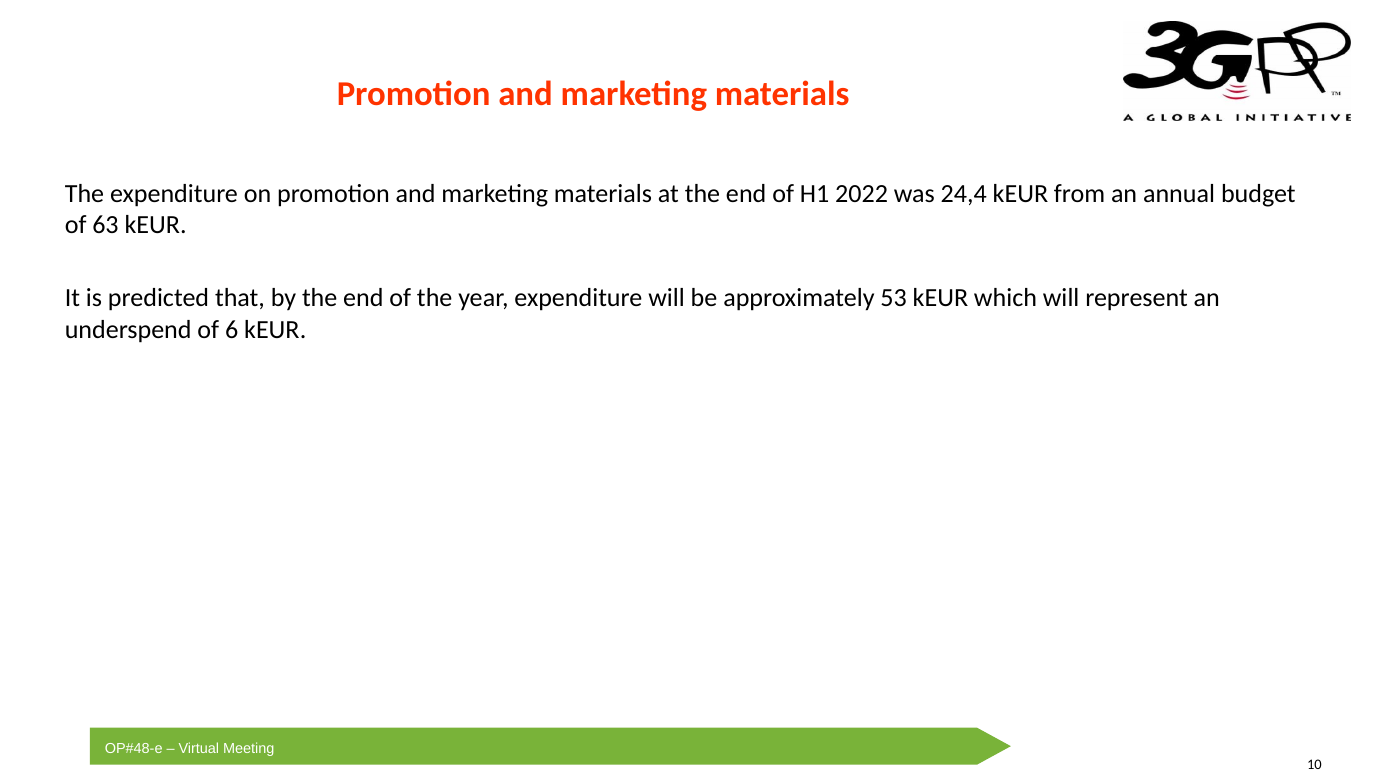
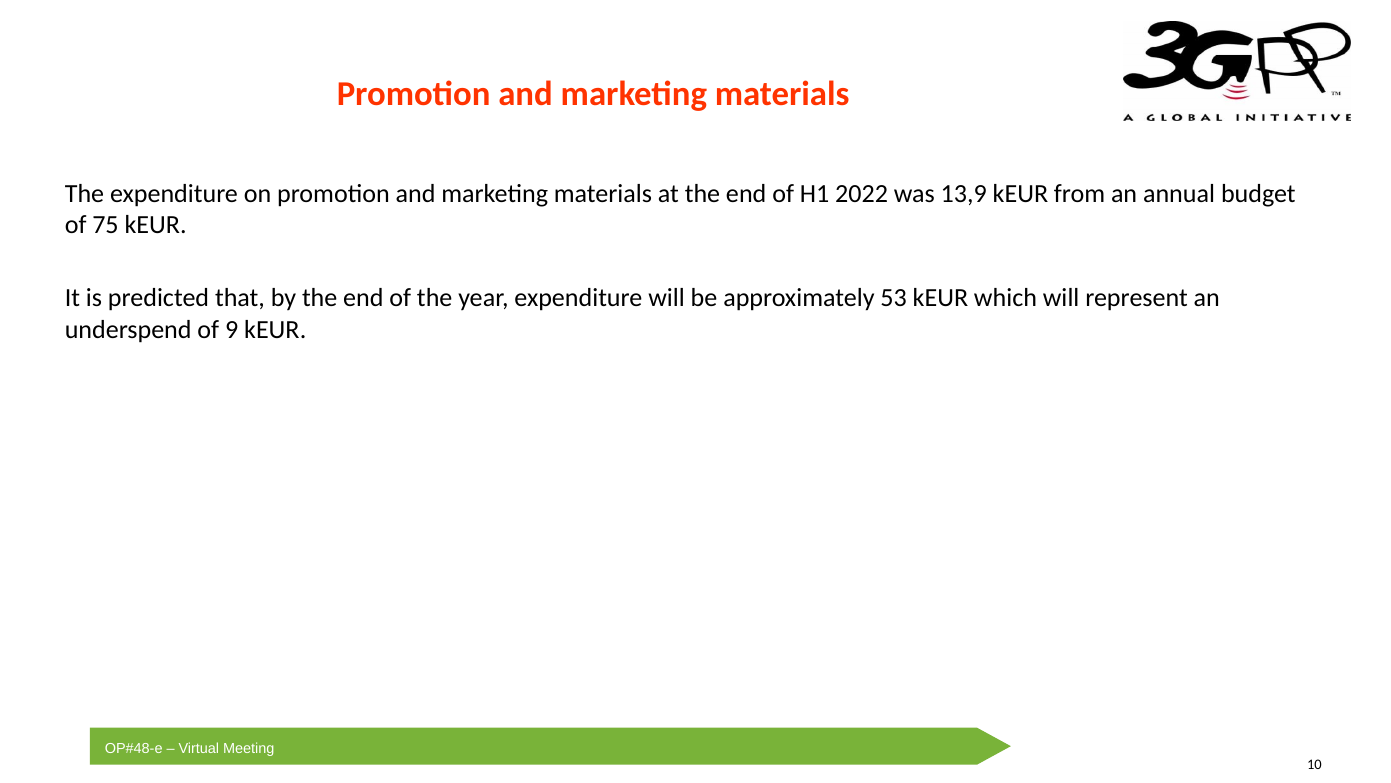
24,4: 24,4 -> 13,9
63: 63 -> 75
6: 6 -> 9
